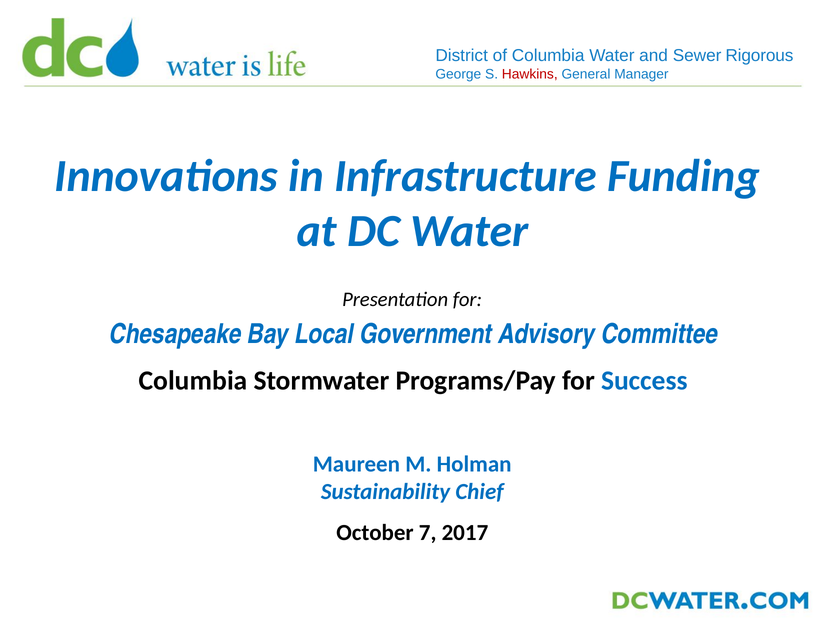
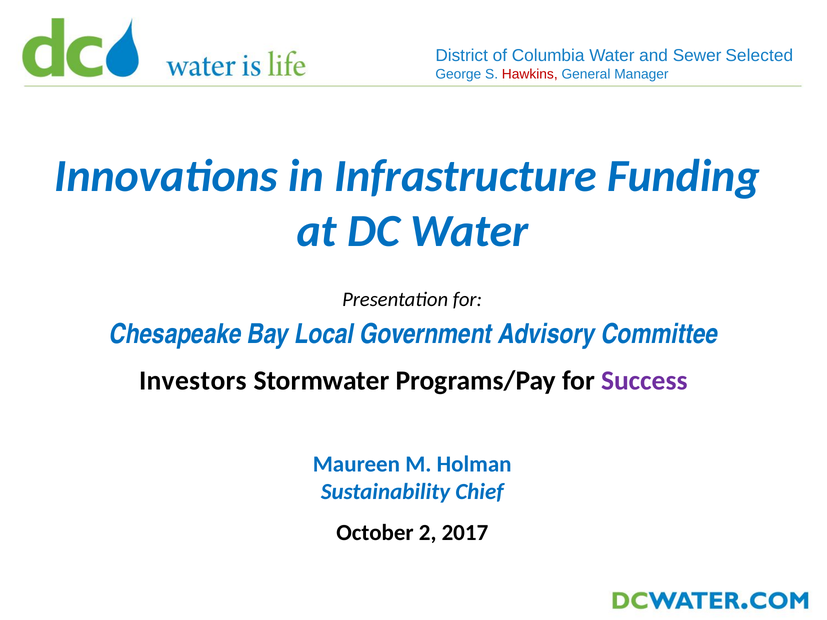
Rigorous: Rigorous -> Selected
Columbia at (193, 381): Columbia -> Investors
Success colour: blue -> purple
7: 7 -> 2
